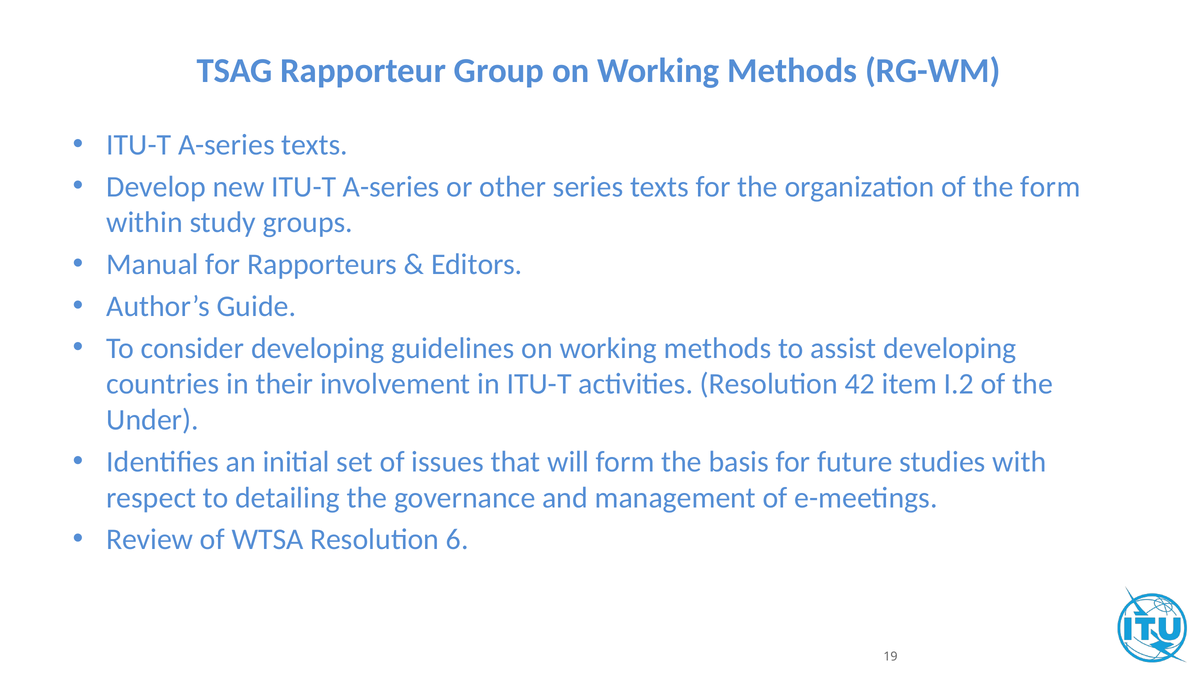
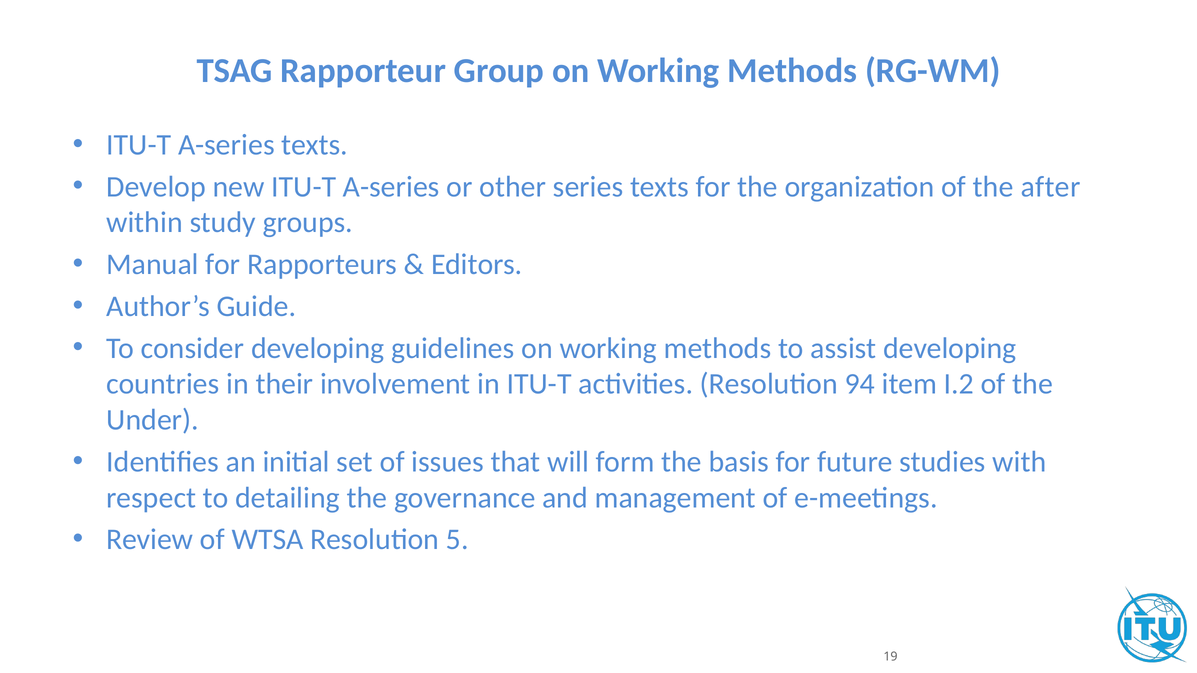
the form: form -> after
42: 42 -> 94
6: 6 -> 5
